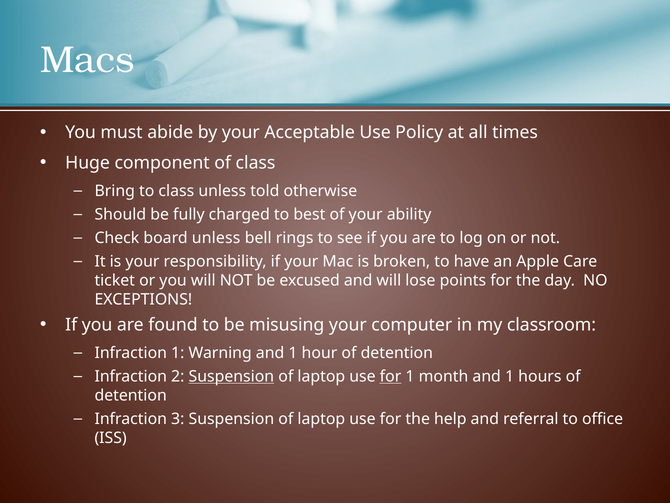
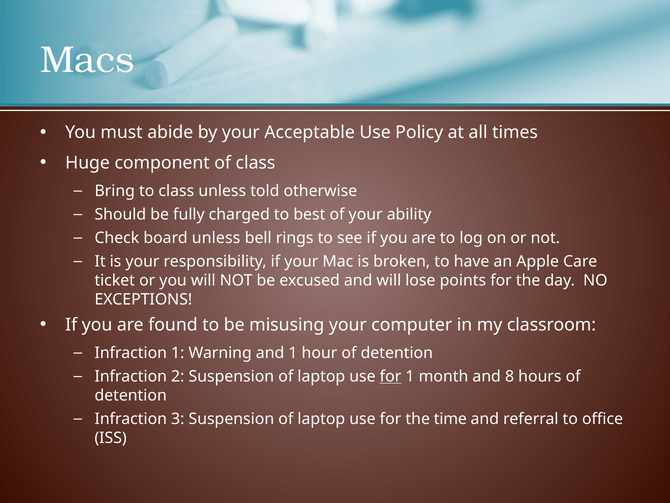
Suspension at (231, 376) underline: present -> none
month and 1: 1 -> 8
help: help -> time
